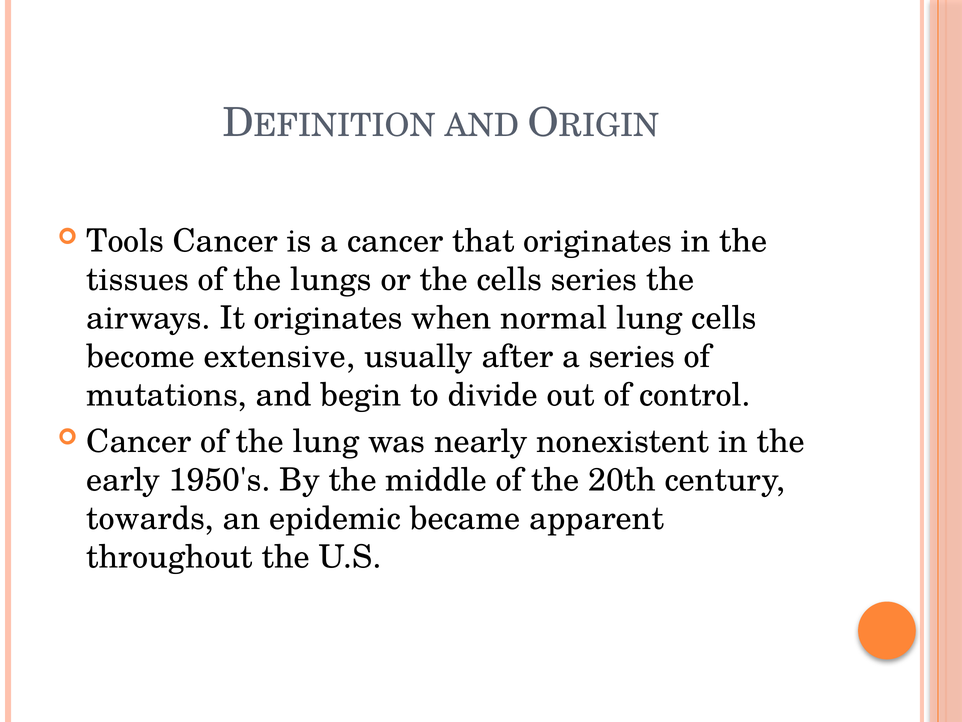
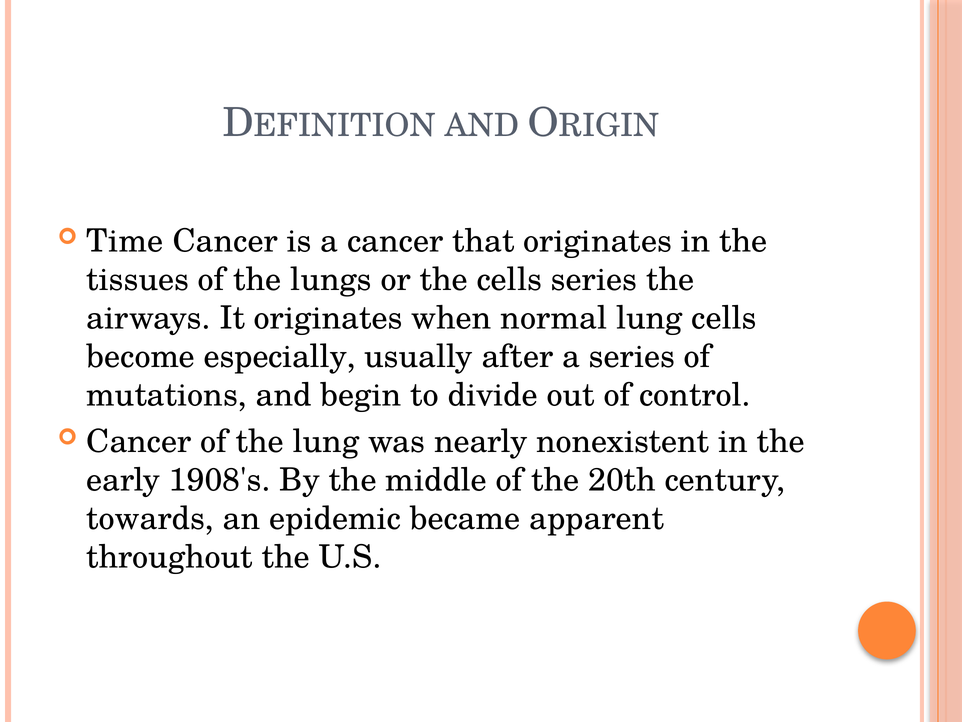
Tools: Tools -> Time
extensive: extensive -> especially
1950's: 1950's -> 1908's
